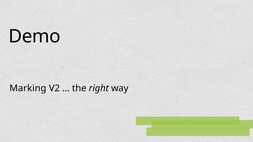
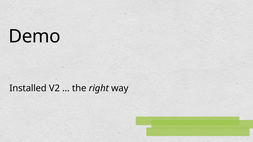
Marking: Marking -> Installed
